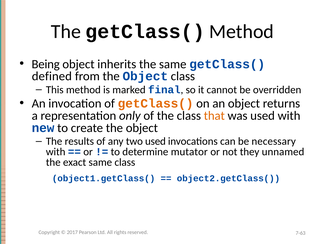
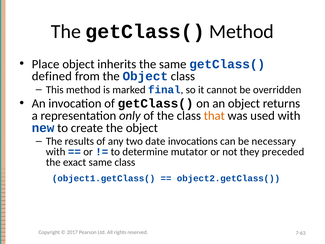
Being: Being -> Place
getClass( at (156, 103) colour: orange -> black
two used: used -> date
unnamed: unnamed -> preceded
